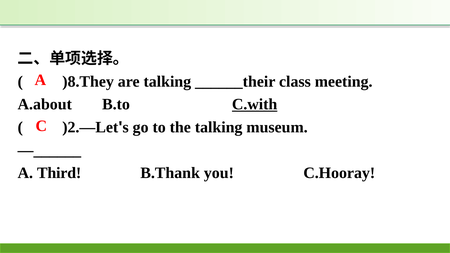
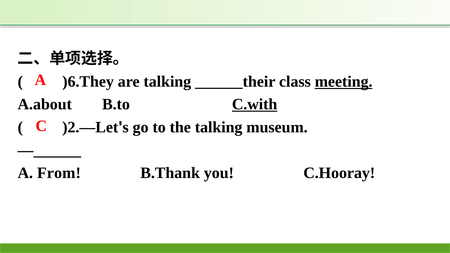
)8.They: )8.They -> )6.They
meeting underline: none -> present
Third: Third -> From
